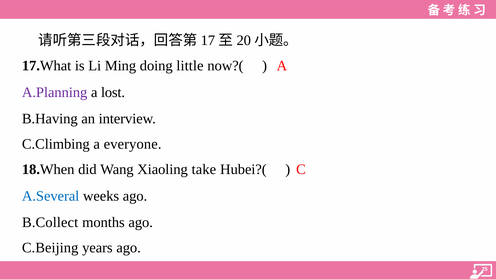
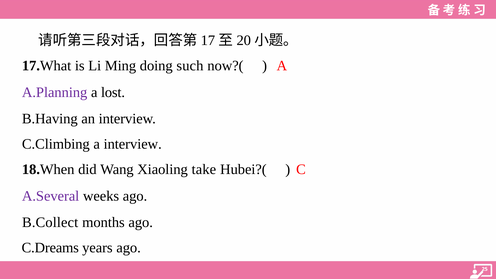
little: little -> such
a everyone: everyone -> interview
A.Several colour: blue -> purple
C.Beijing: C.Beijing -> C.Dreams
